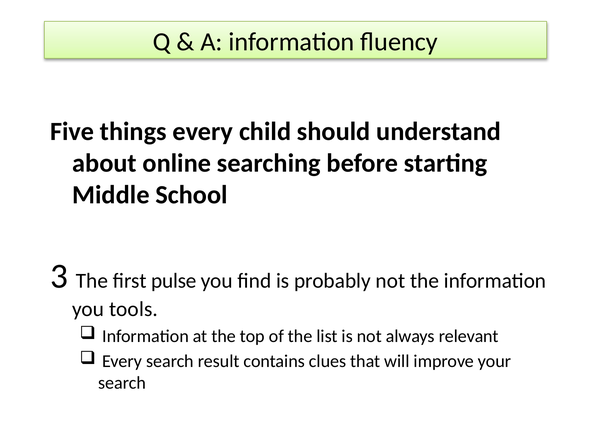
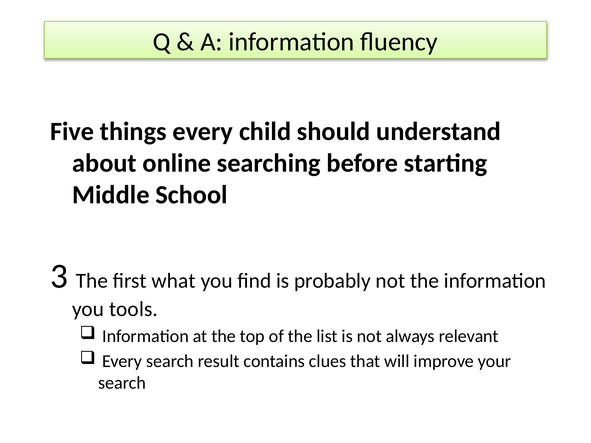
pulse: pulse -> what
